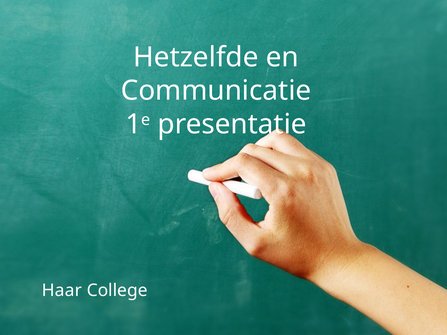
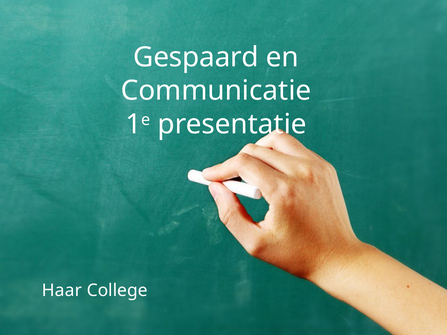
Hetzelfde: Hetzelfde -> Gespaard
